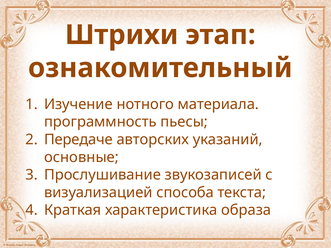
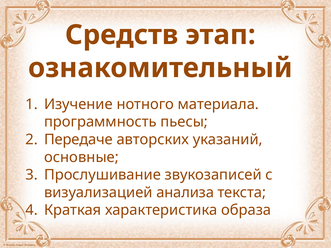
Штрихи: Штрихи -> Средств
способа: способа -> анализа
